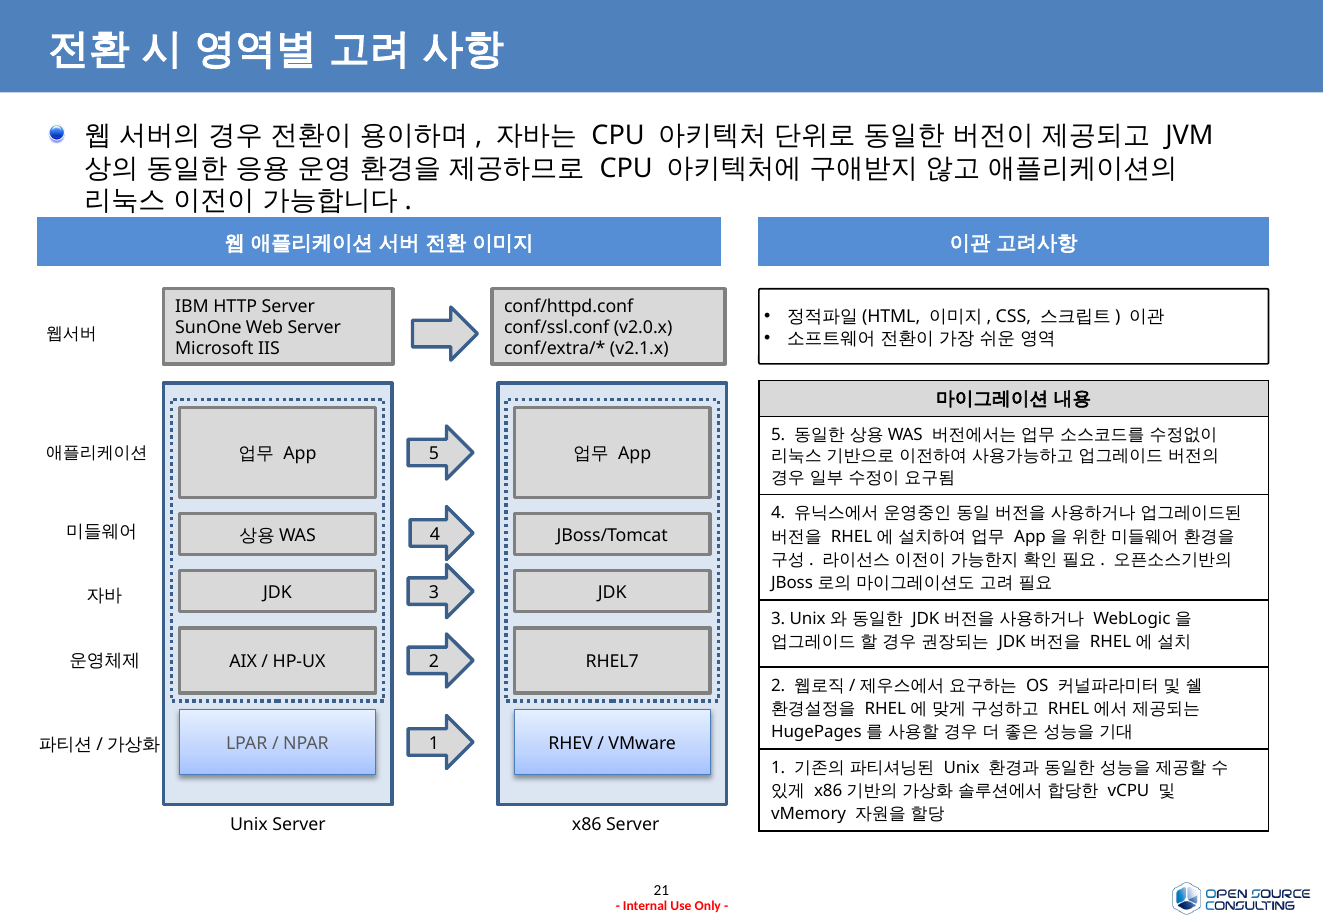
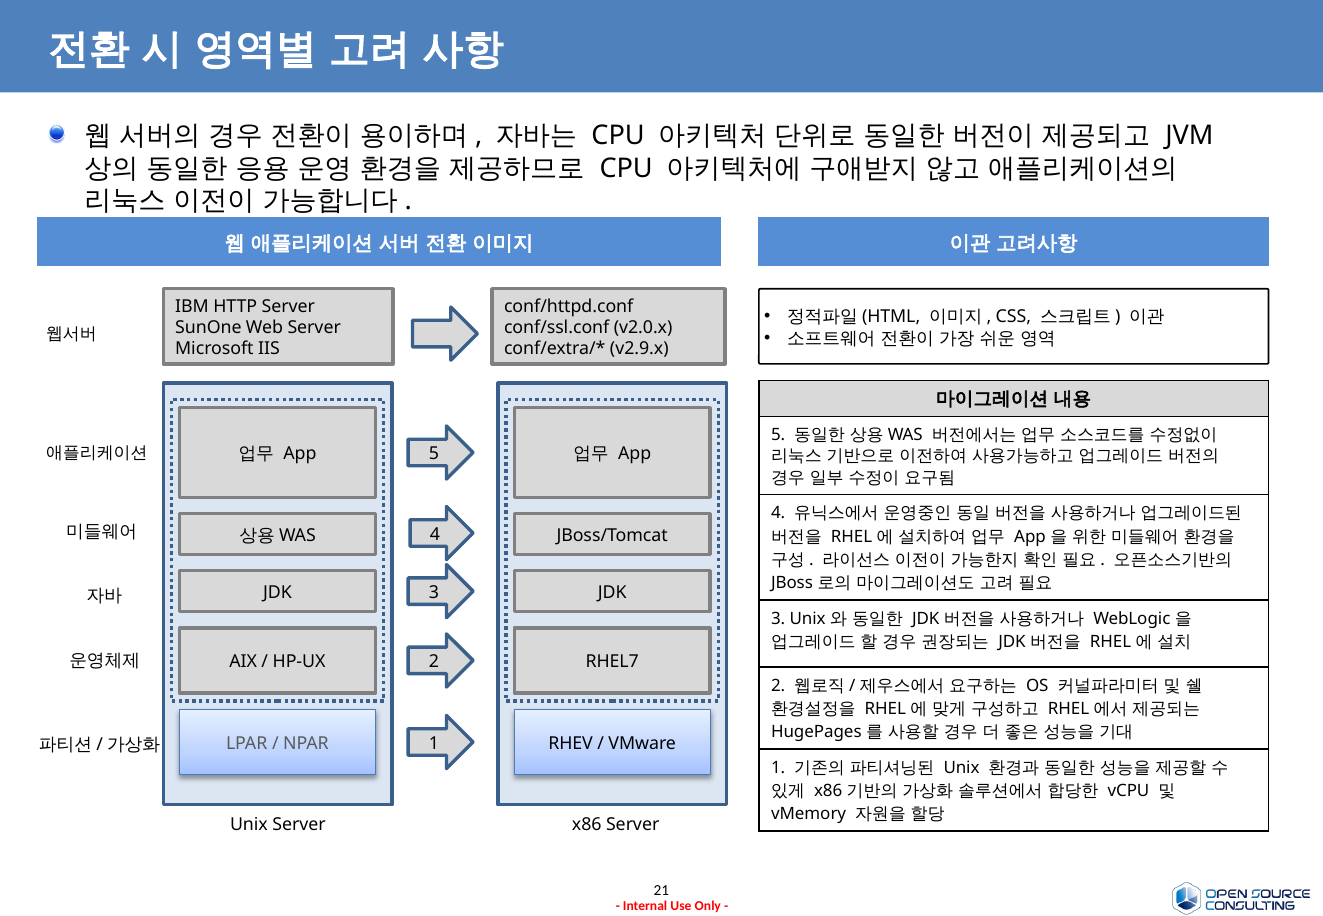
v2.1.x: v2.1.x -> v2.9.x
